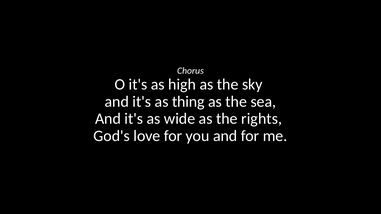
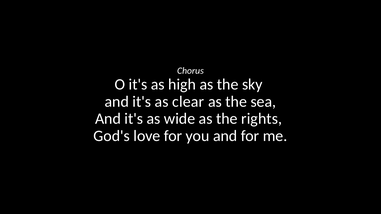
thing: thing -> clear
